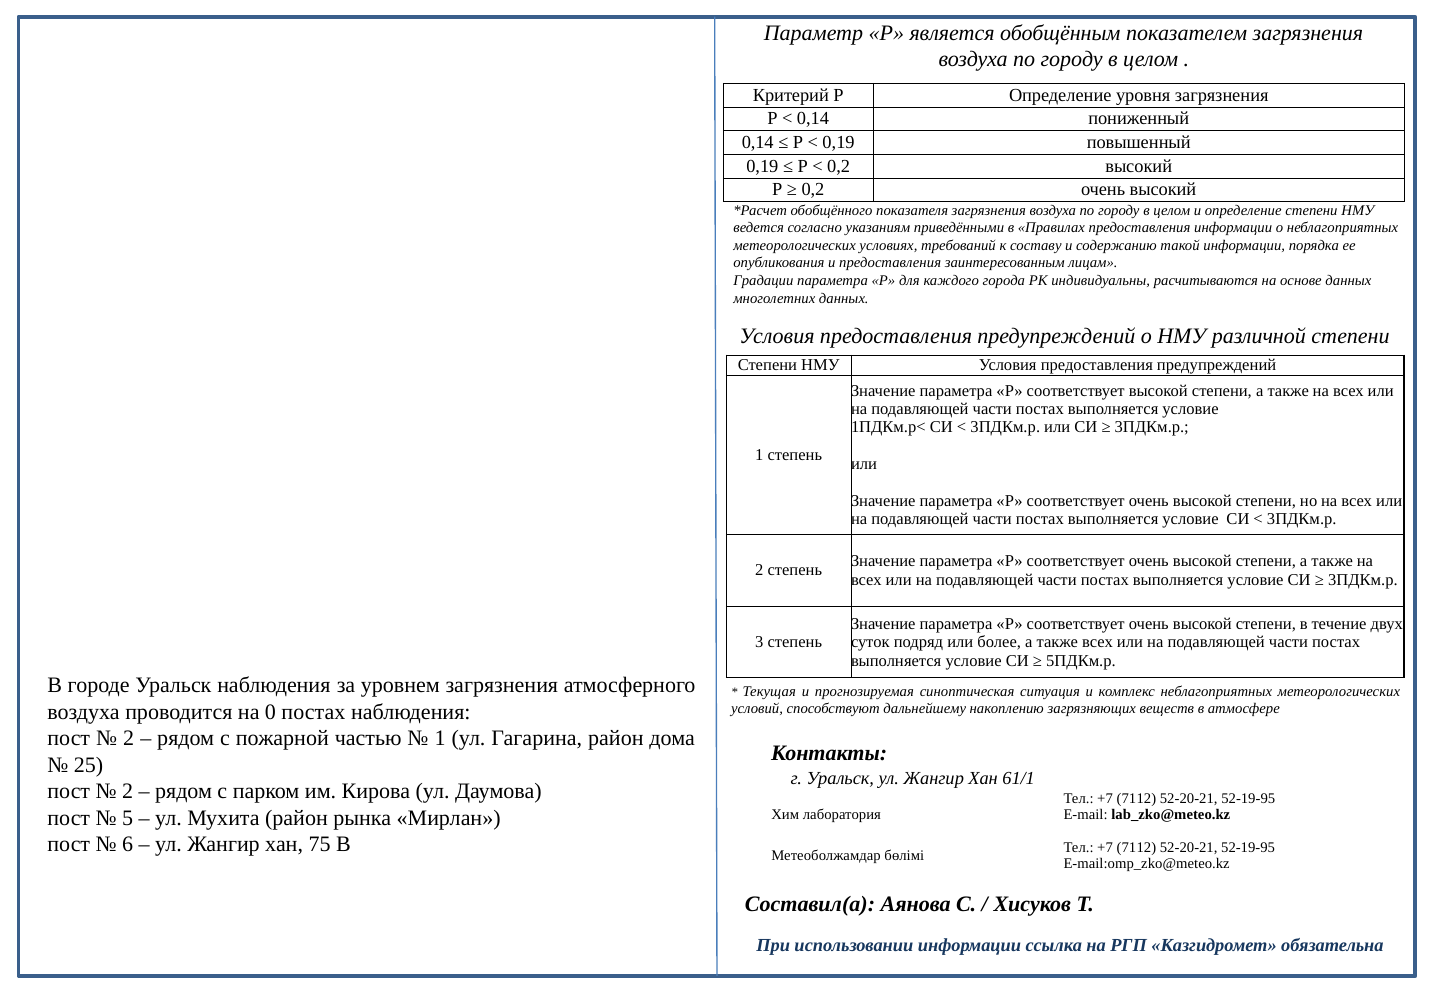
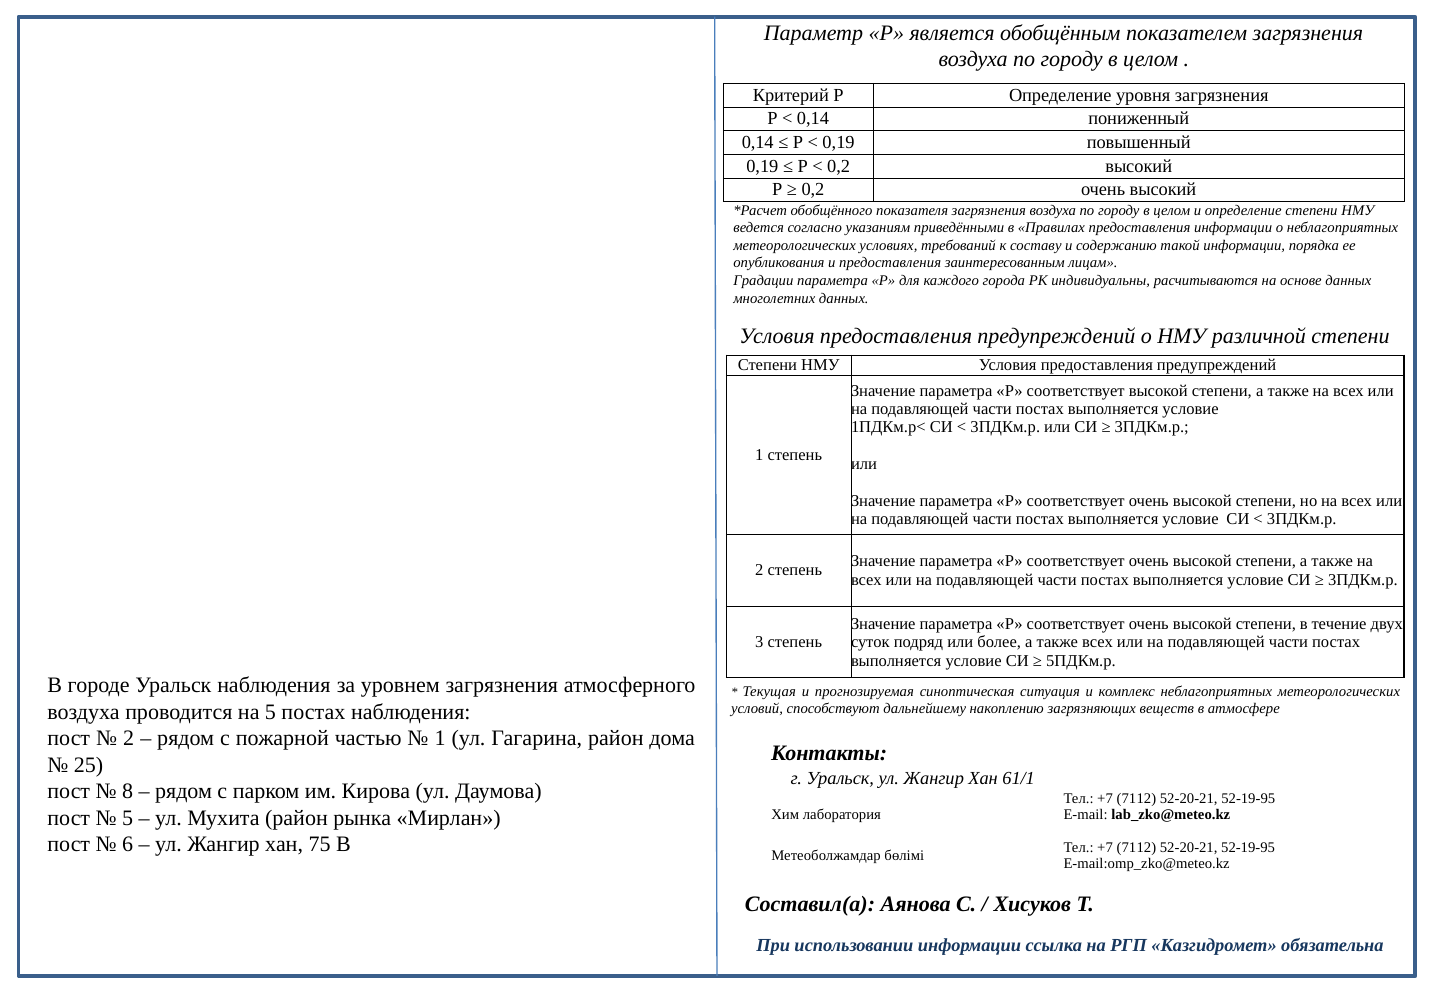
на 0: 0 -> 5
2 at (128, 791): 2 -> 8
